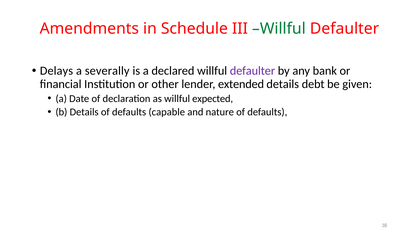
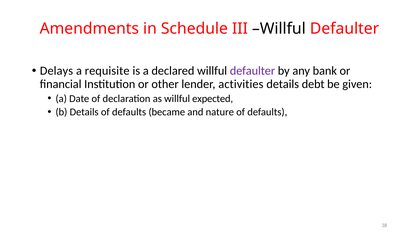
Willful at (279, 29) colour: green -> black
severally: severally -> requisite
extended: extended -> activities
capable: capable -> became
